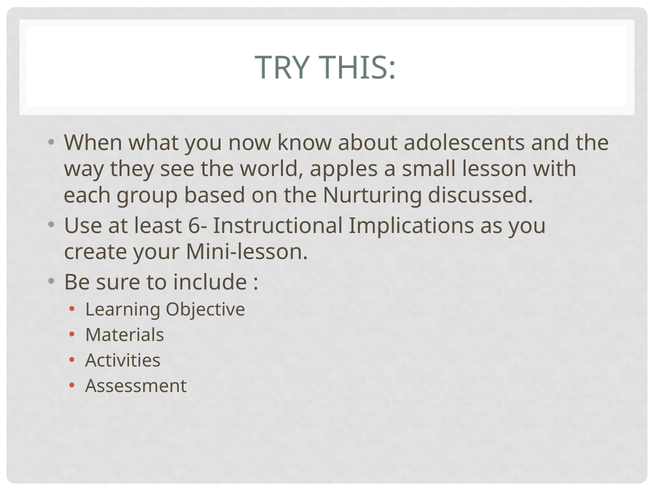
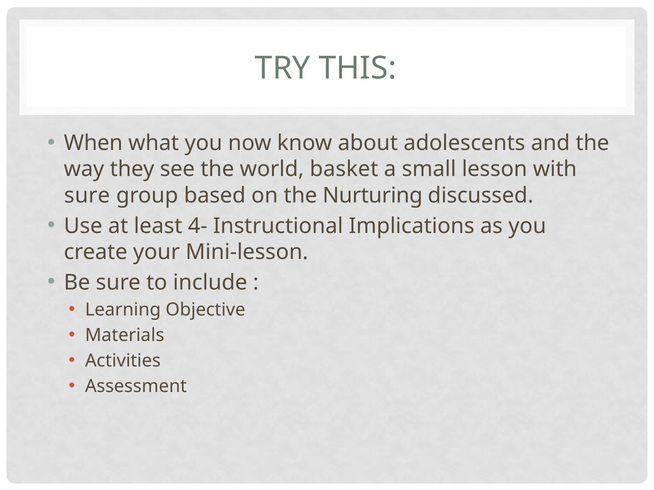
apples: apples -> basket
each at (87, 196): each -> sure
6-: 6- -> 4-
